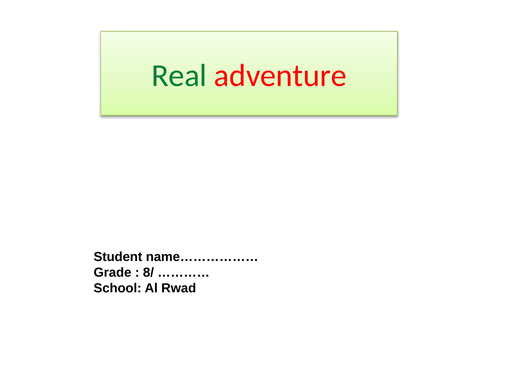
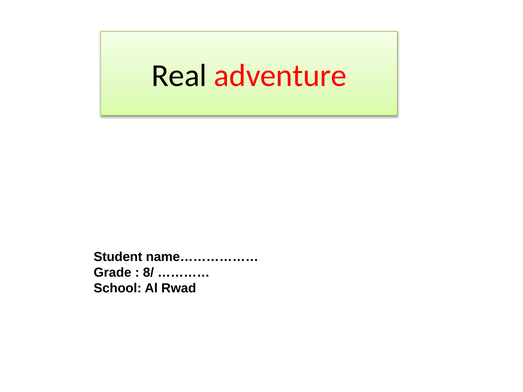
Real colour: green -> black
